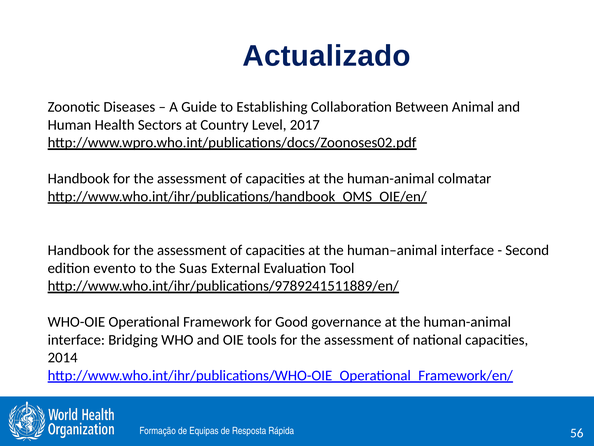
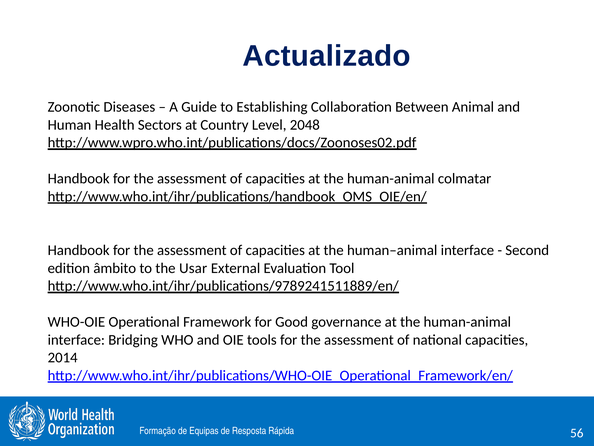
2017: 2017 -> 2048
evento: evento -> âmbito
Suas: Suas -> Usar
